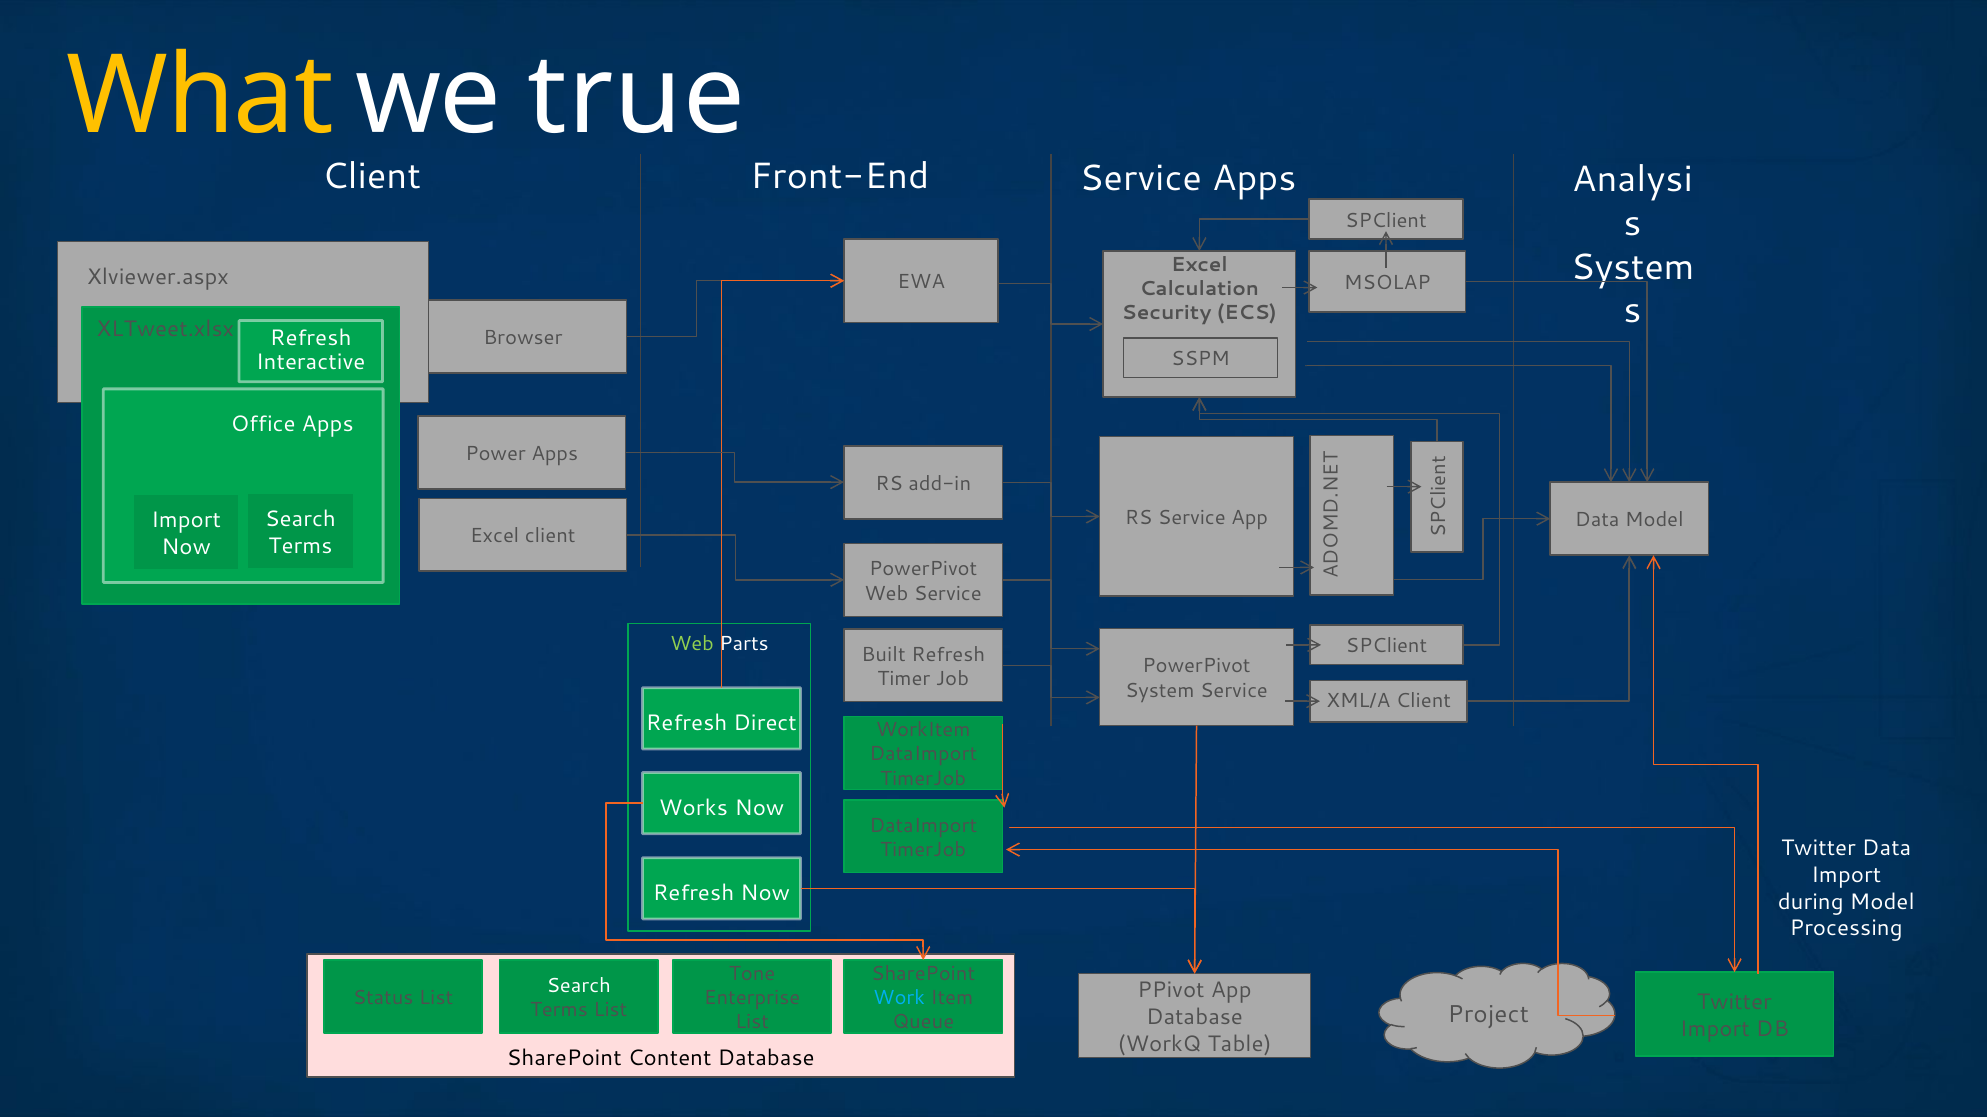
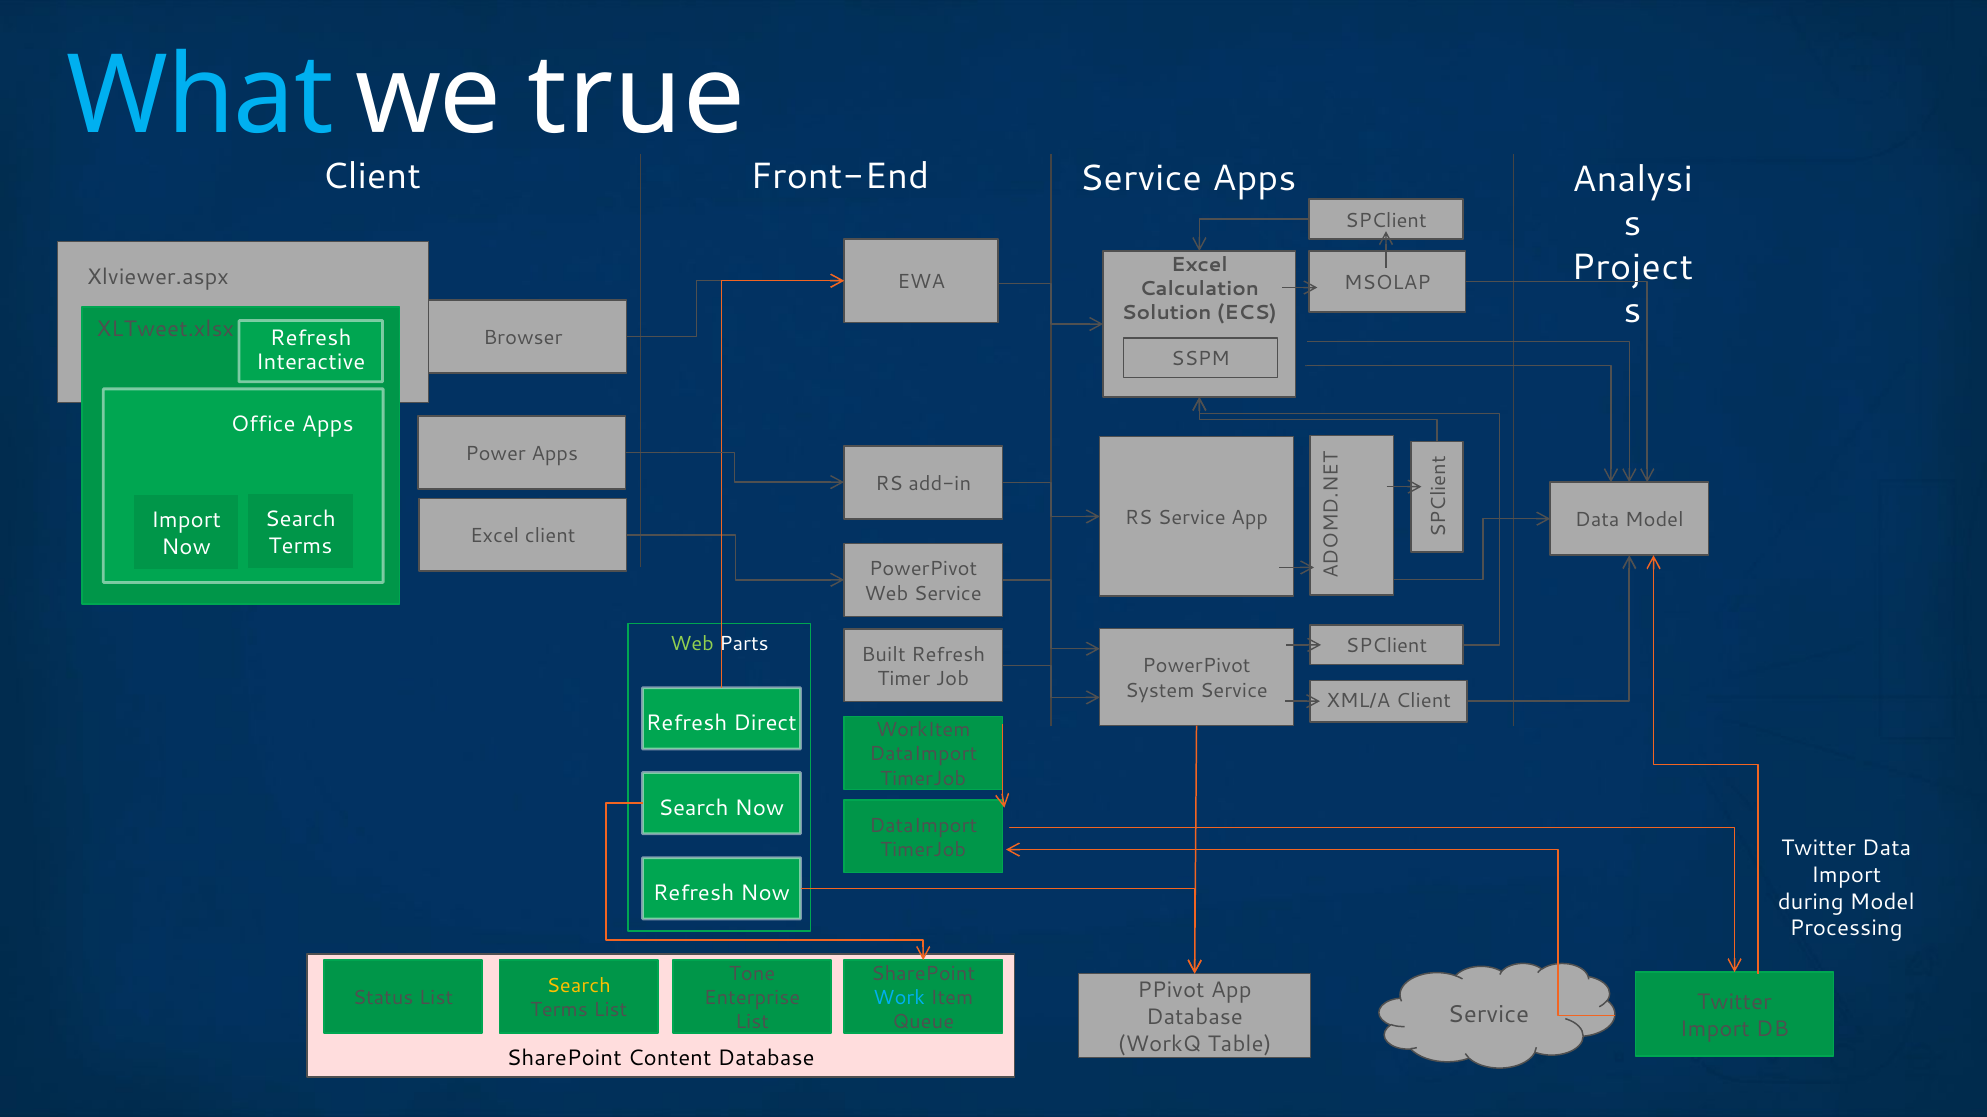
What colour: yellow -> light blue
System at (1633, 267): System -> Project
Security: Security -> Solution
Works at (693, 808): Works -> Search
Search at (579, 986) colour: white -> yellow
Project at (1488, 1015): Project -> Service
